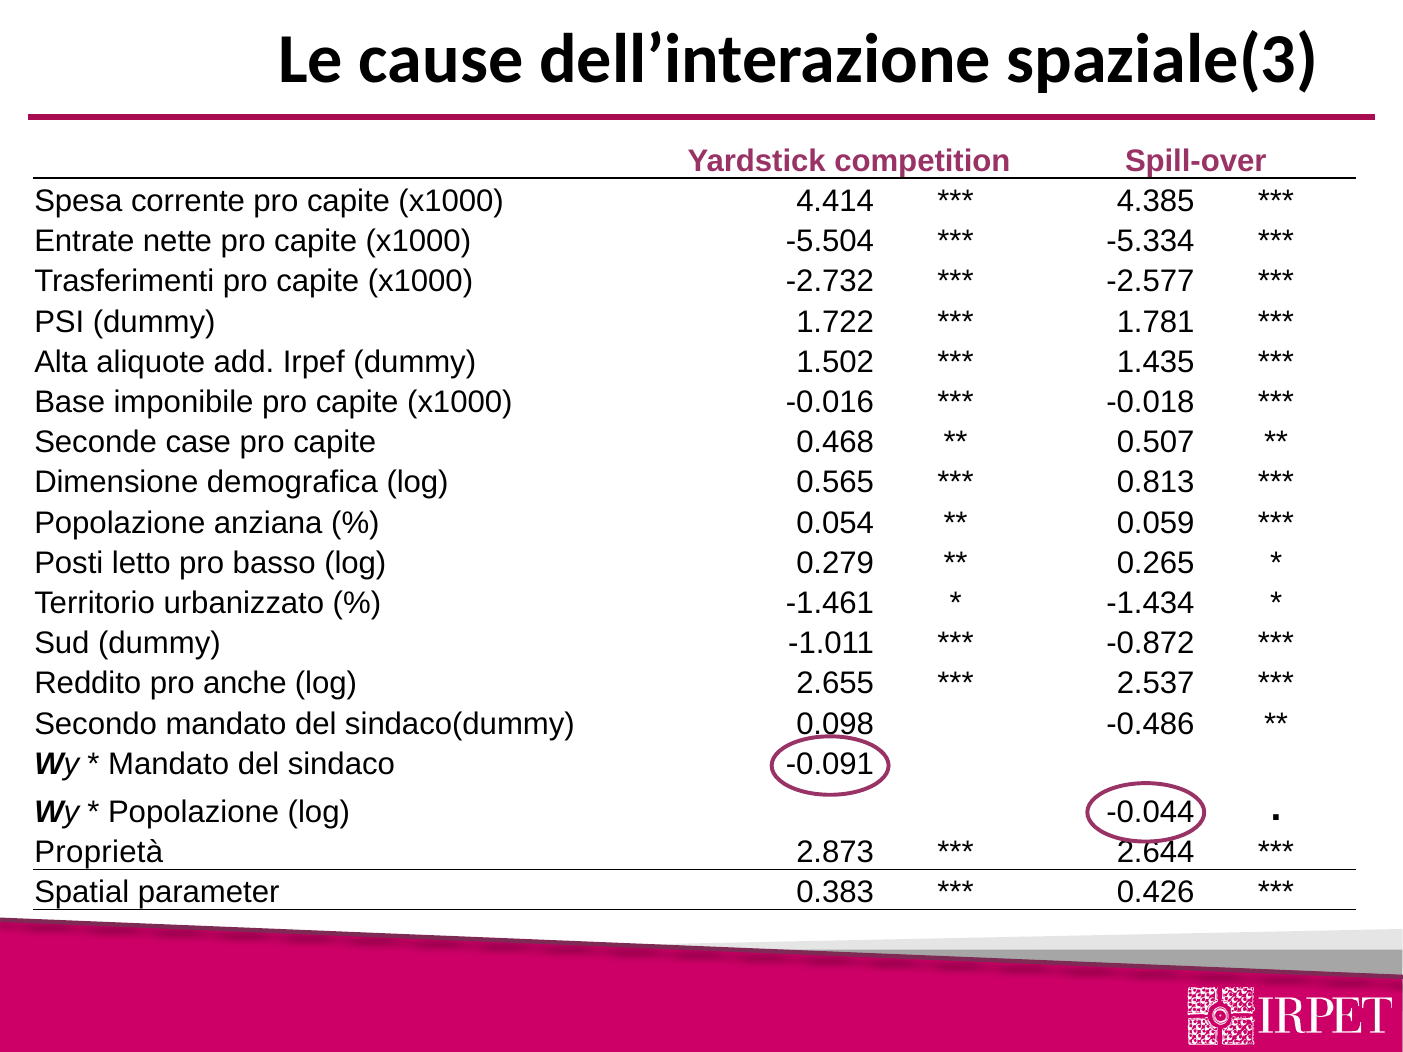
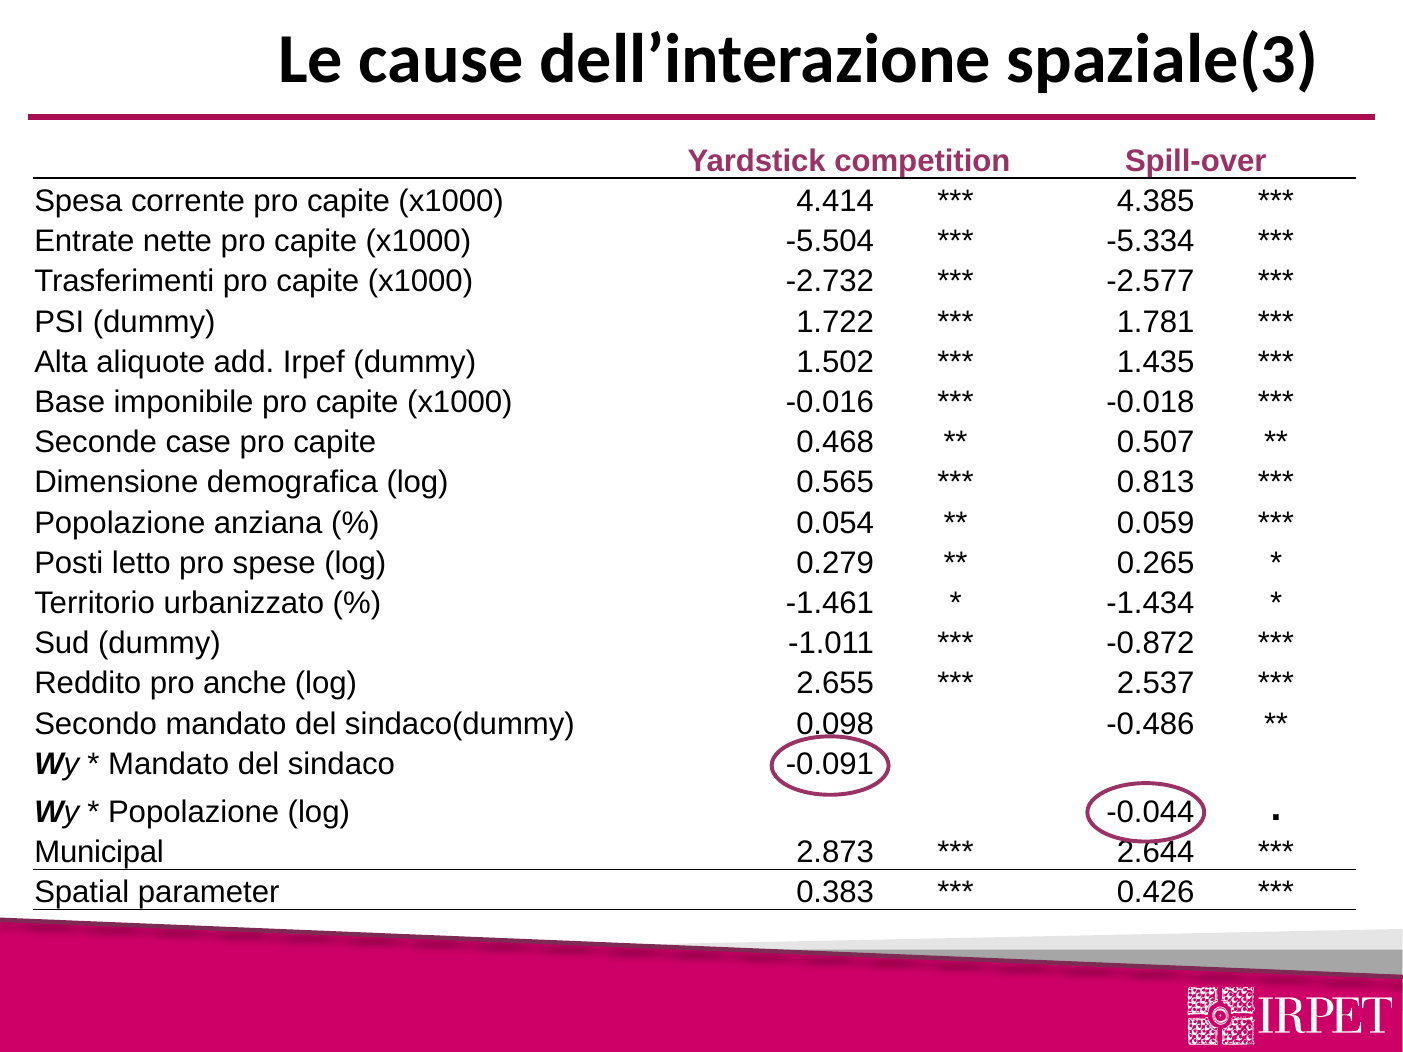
basso: basso -> spese
Proprietà: Proprietà -> Municipal
